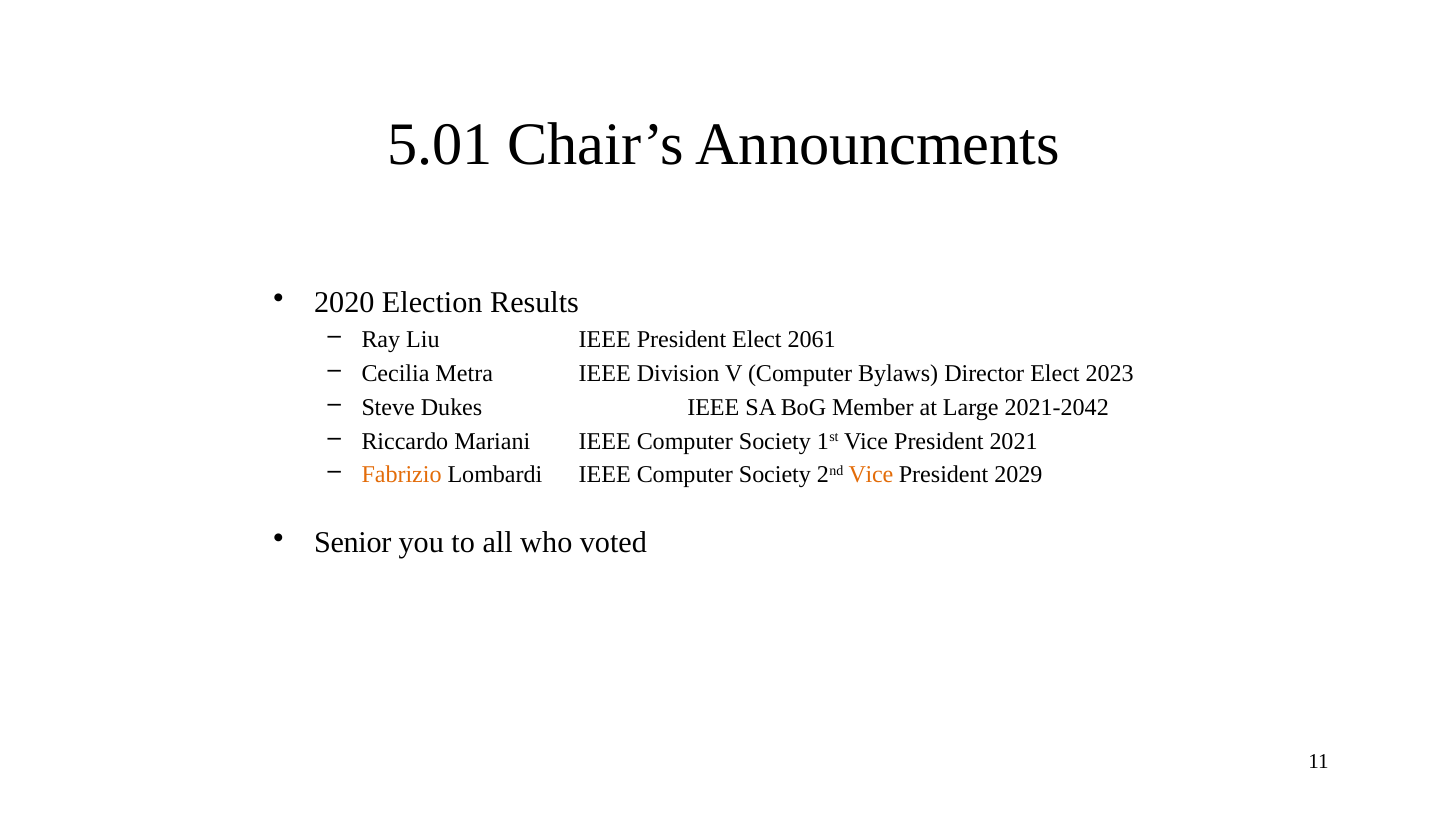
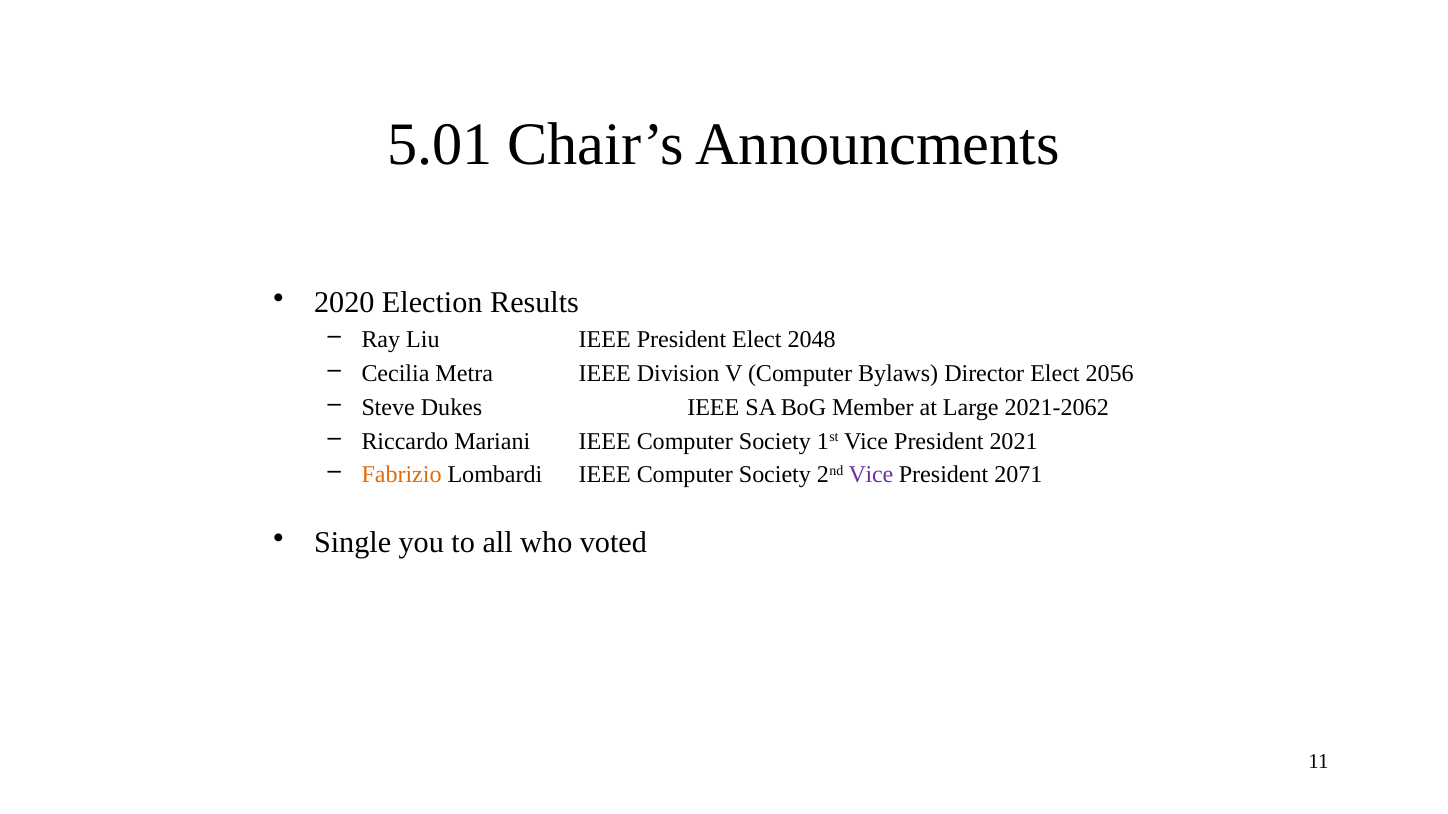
2061: 2061 -> 2048
2023: 2023 -> 2056
2021-2042: 2021-2042 -> 2021-2062
Vice at (871, 475) colour: orange -> purple
2029: 2029 -> 2071
Senior: Senior -> Single
